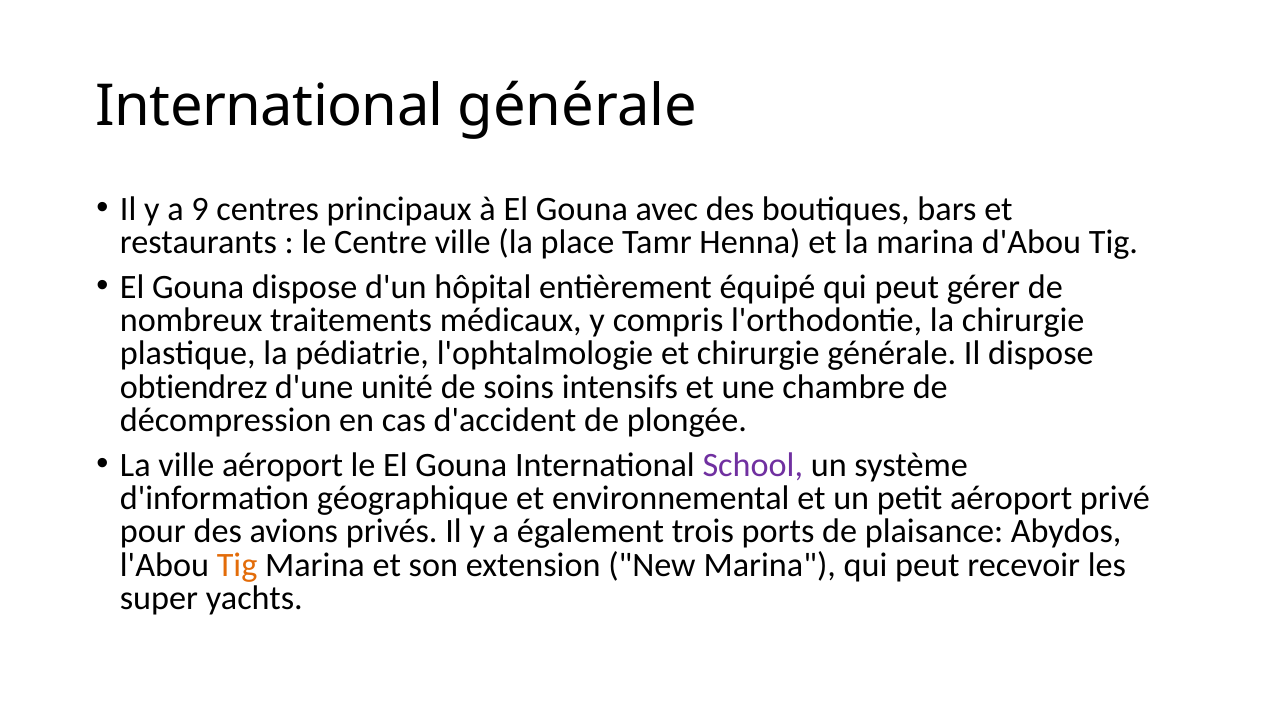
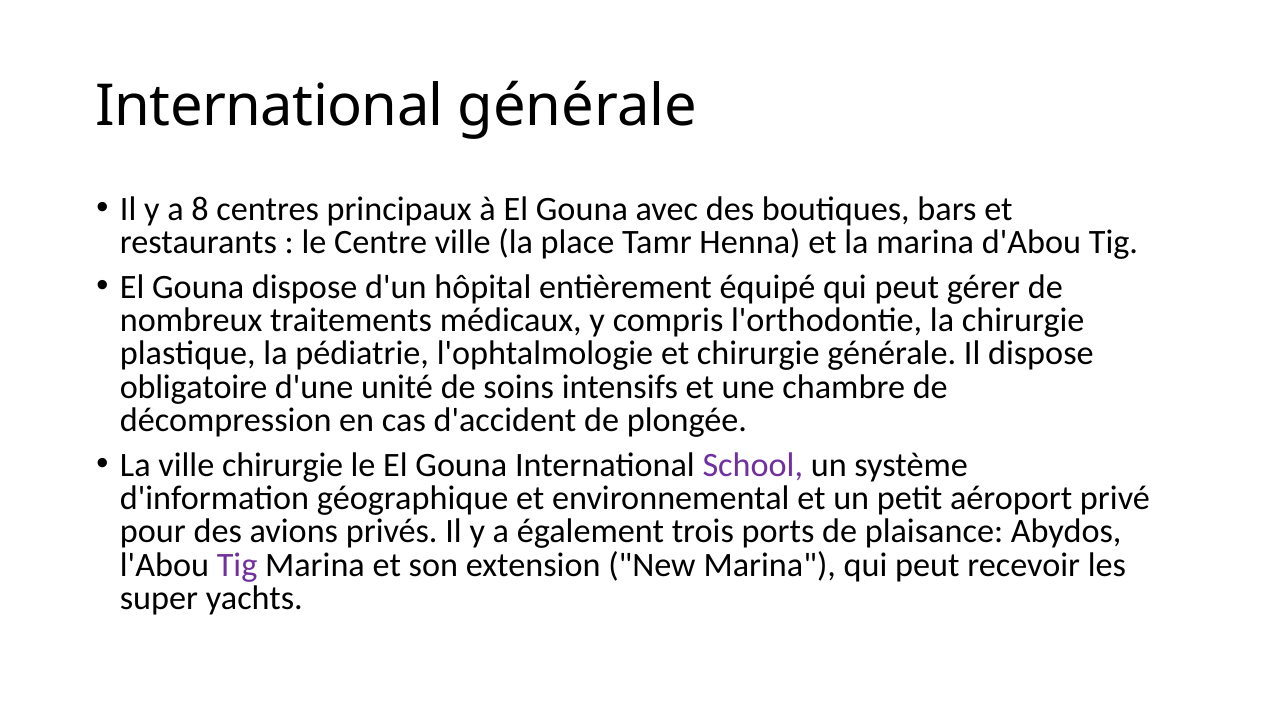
9: 9 -> 8
obtiendrez: obtiendrez -> obligatoire
ville aéroport: aéroport -> chirurgie
Tig at (237, 565) colour: orange -> purple
